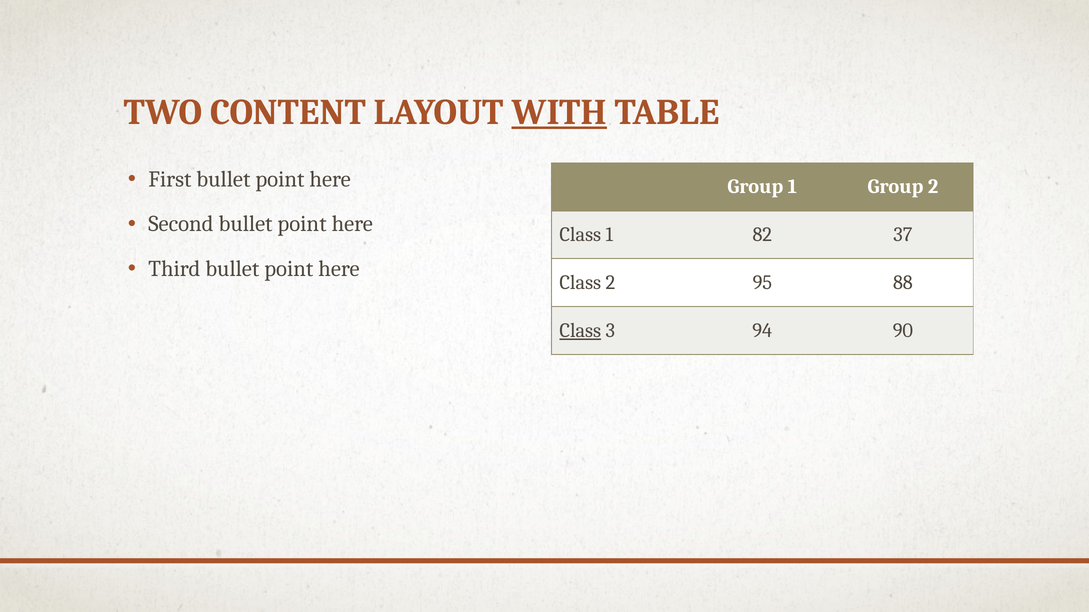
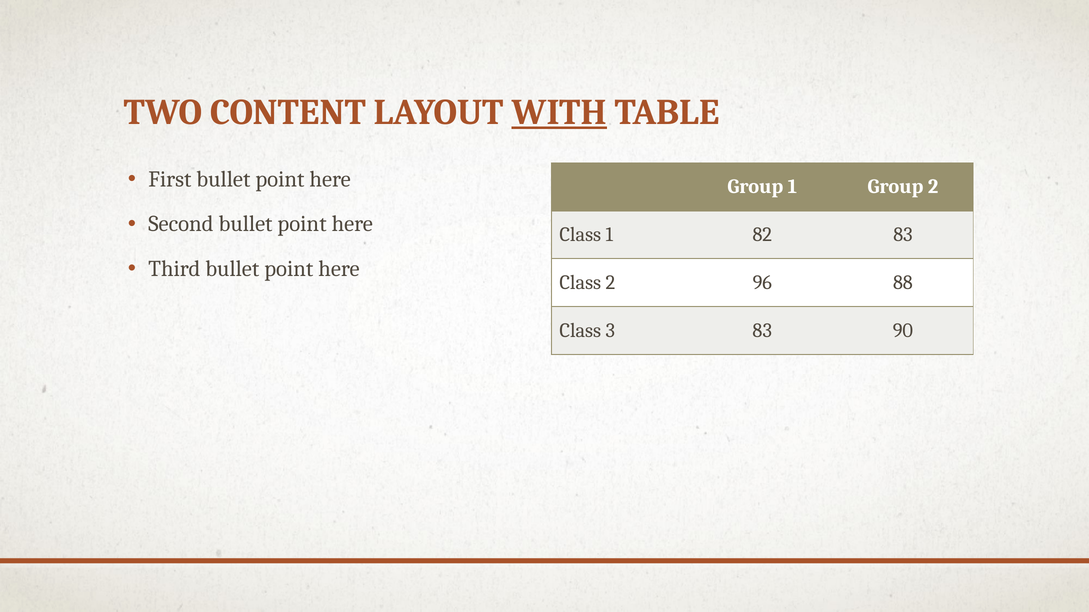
82 37: 37 -> 83
95: 95 -> 96
Class at (580, 331) underline: present -> none
3 94: 94 -> 83
